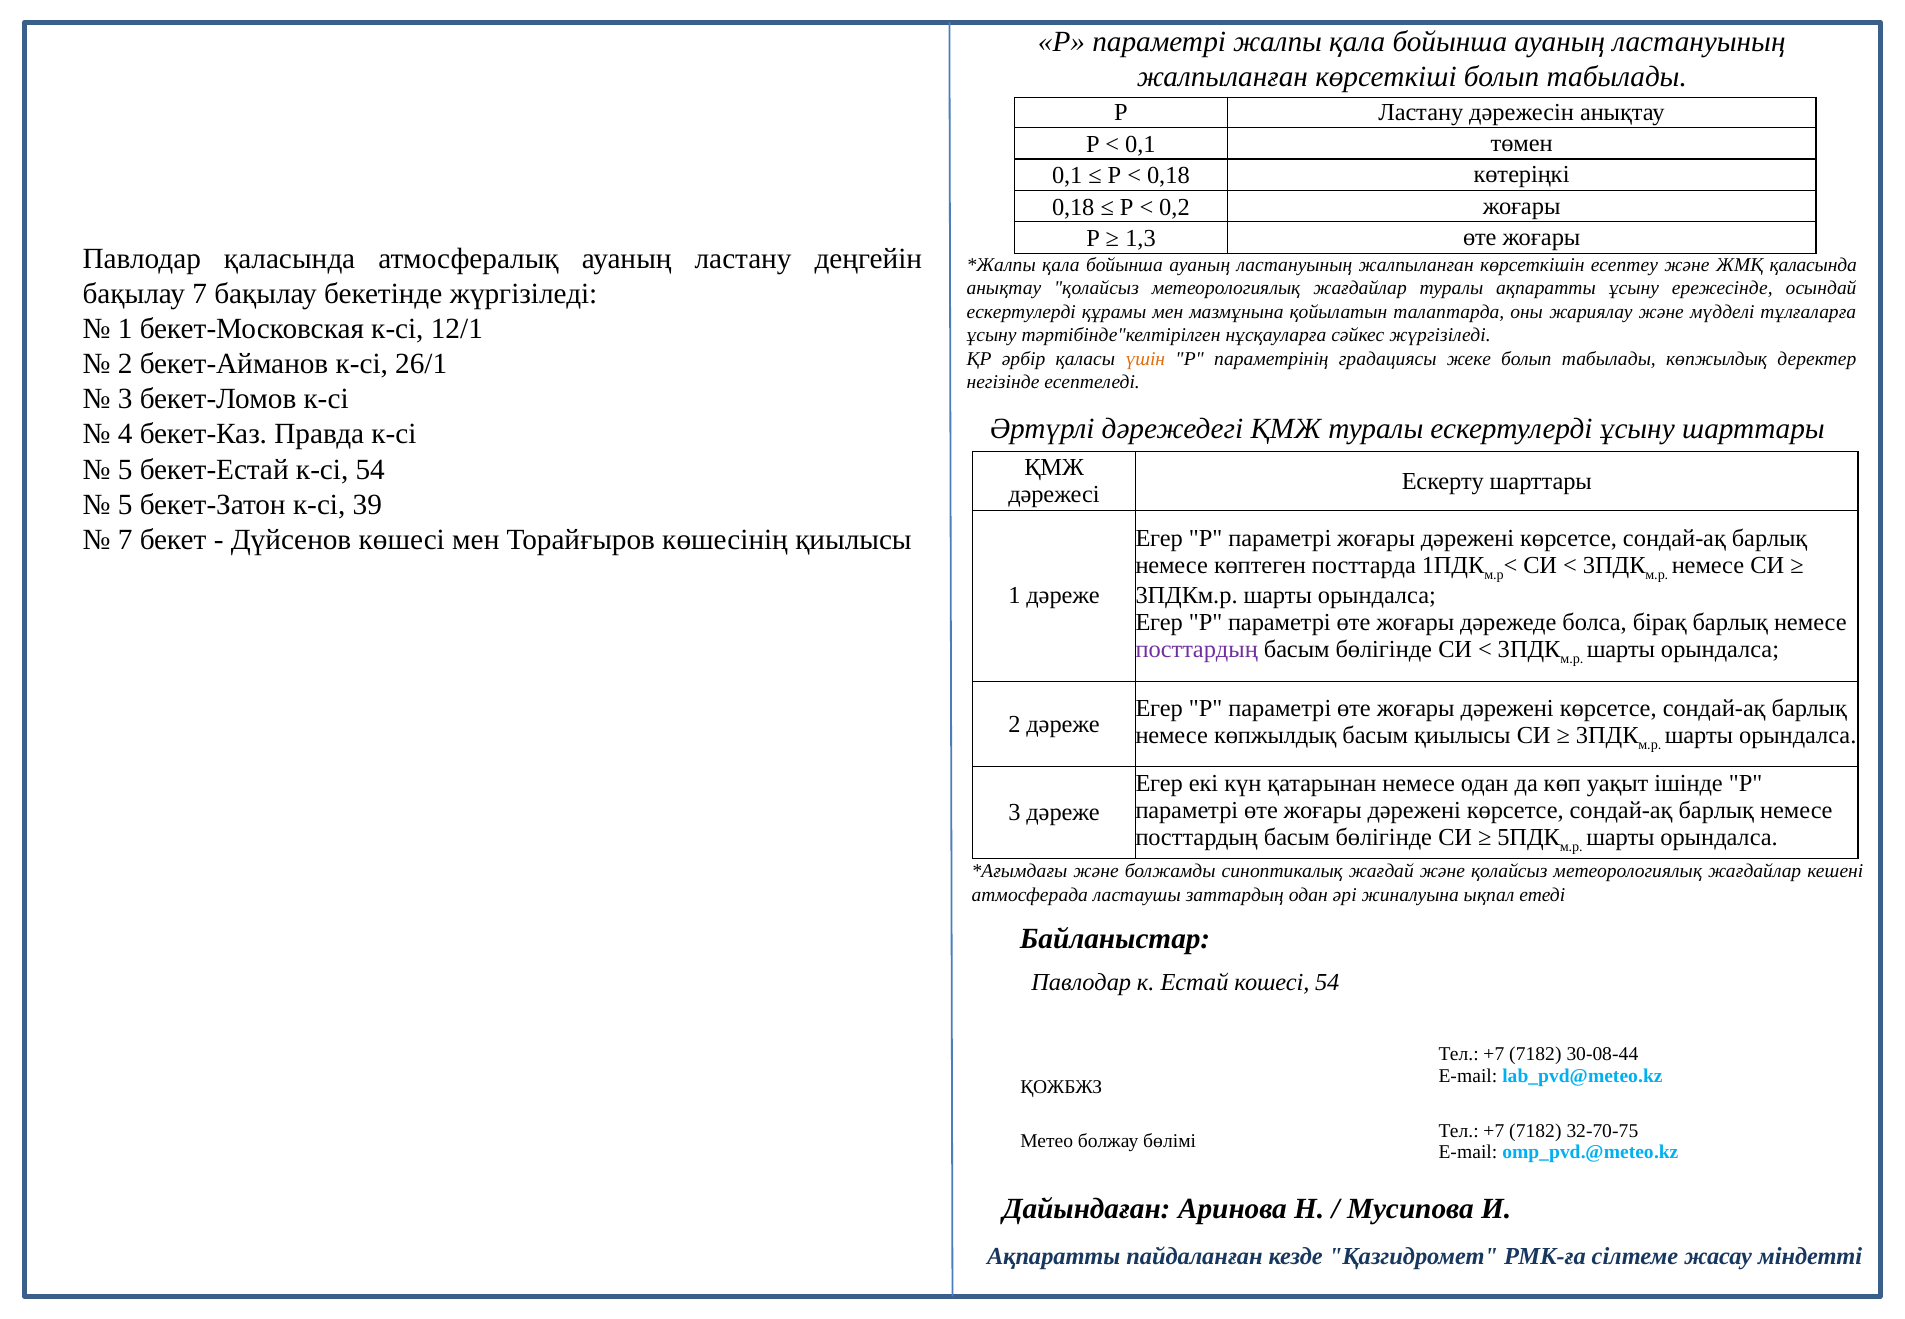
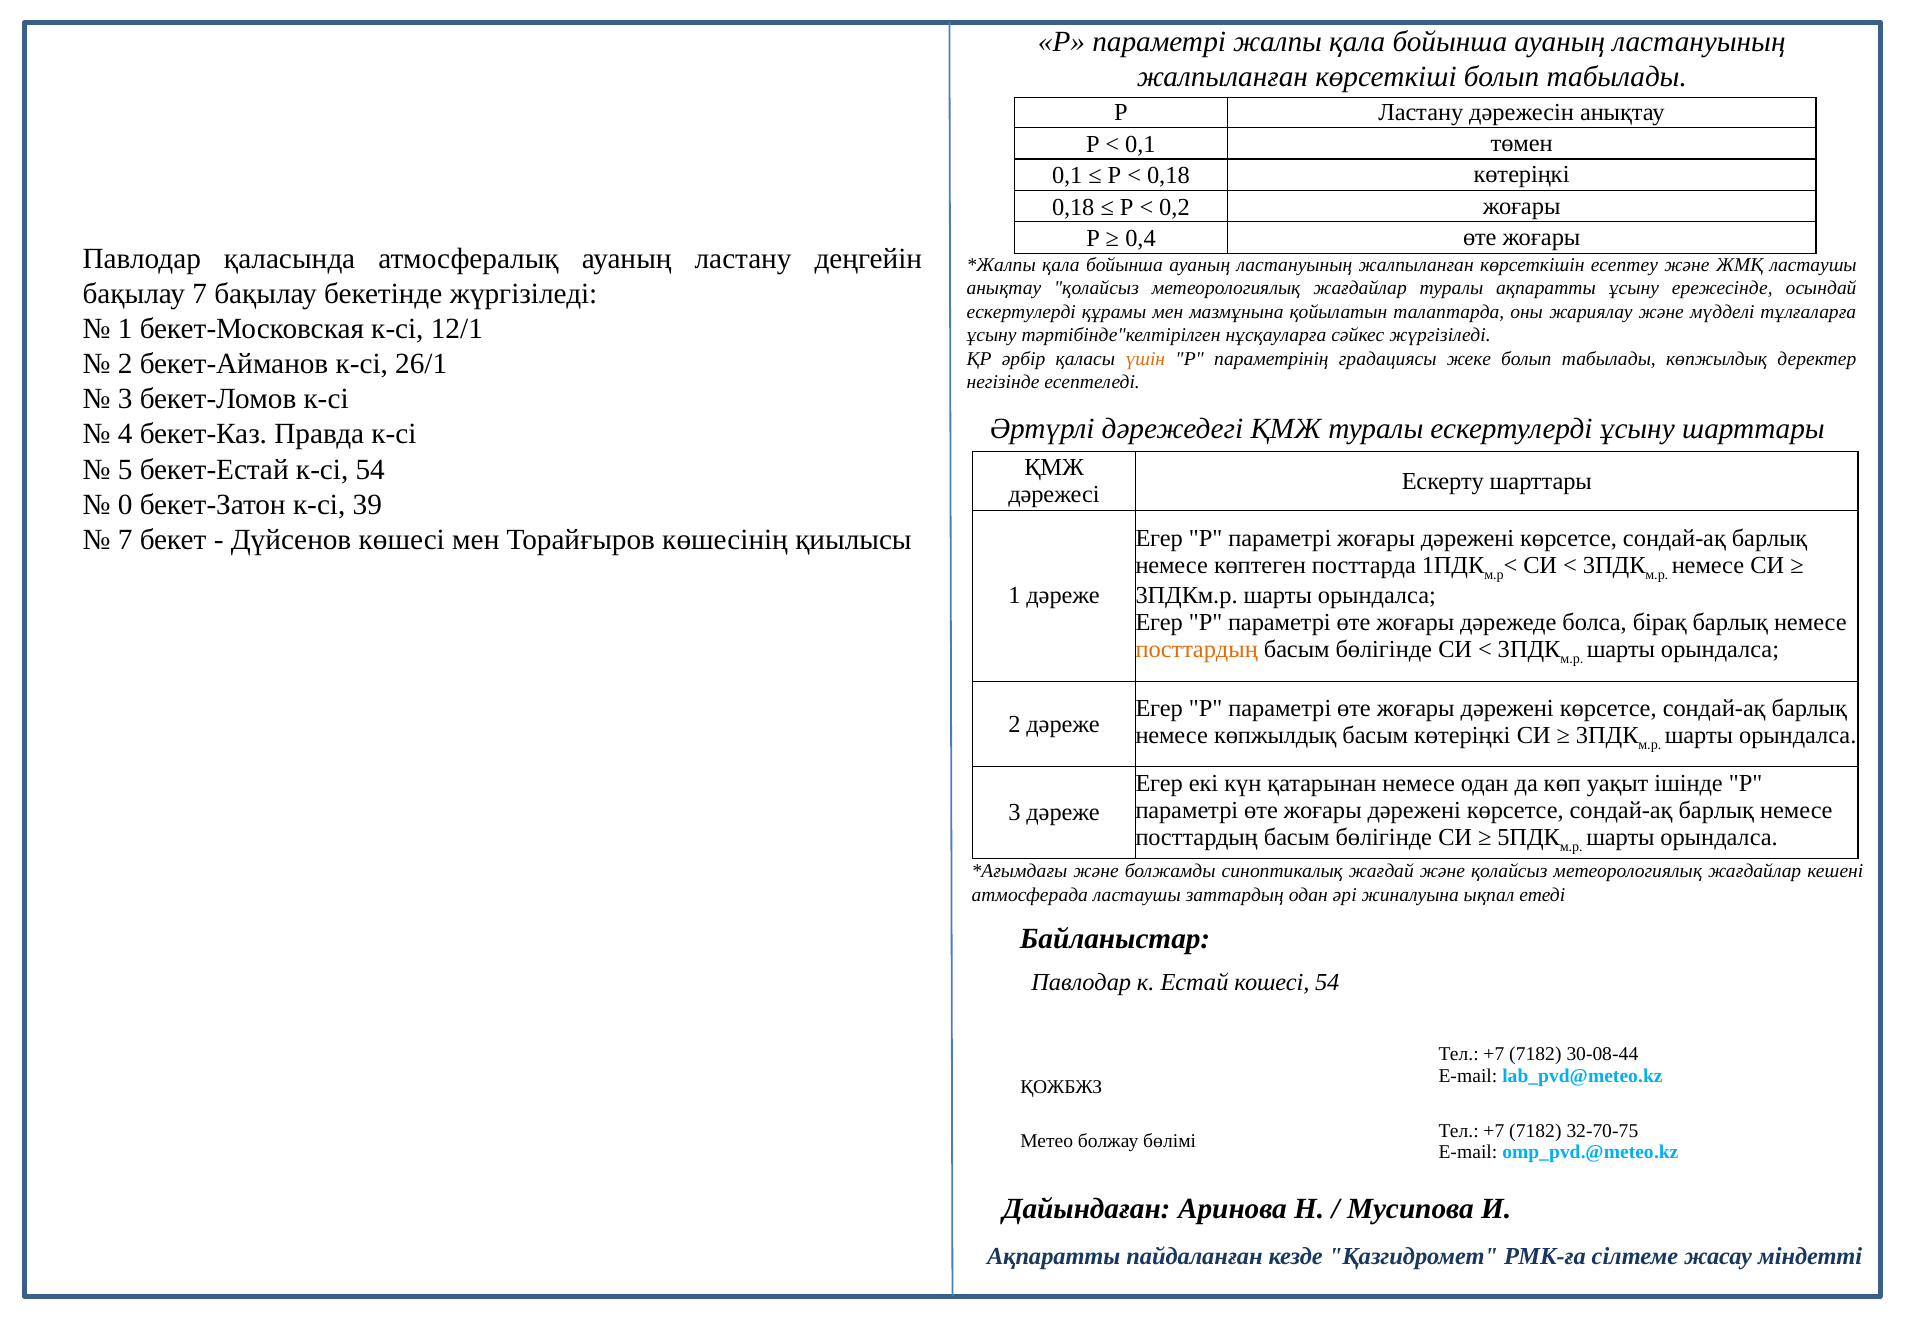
1,3: 1,3 -> 0,4
ЖМҚ қаласында: қаласында -> ластаушы
5 at (125, 505): 5 -> 0
посттардың at (1197, 650) colour: purple -> orange
басым қиылысы: қиылысы -> көтеріңкі
